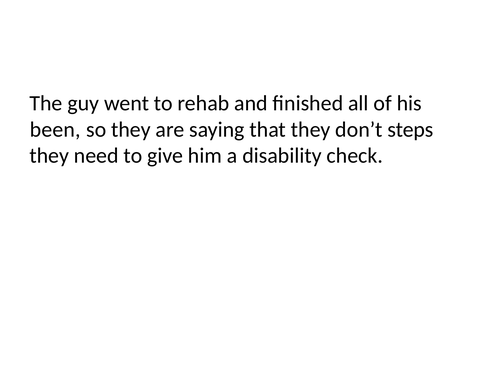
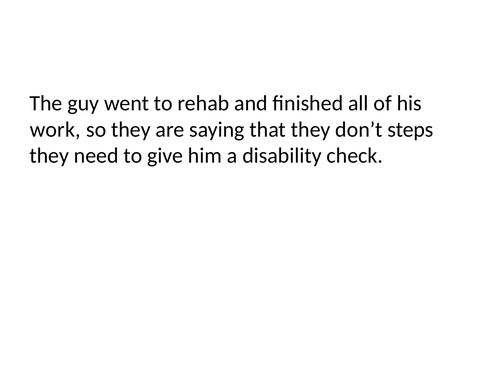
been: been -> work
